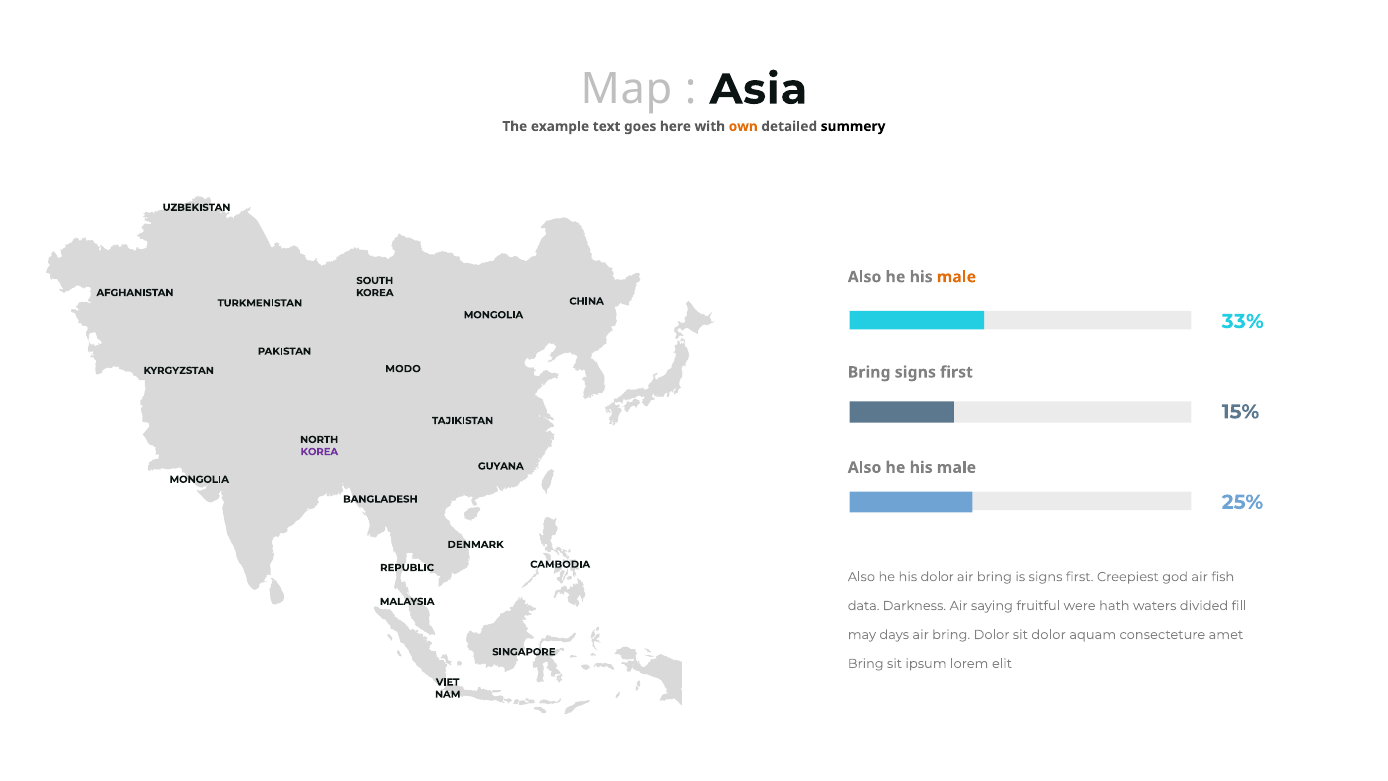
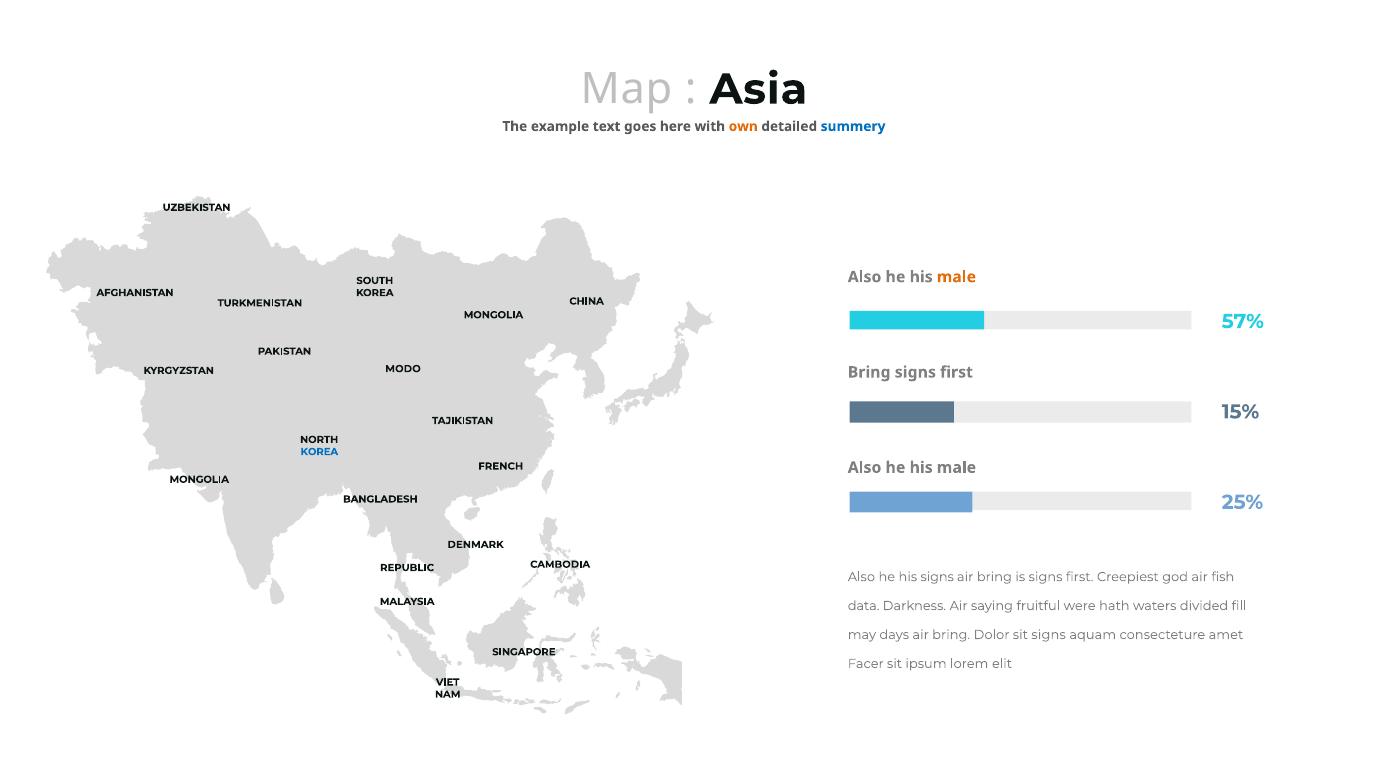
summery colour: black -> blue
33%: 33% -> 57%
KOREA at (319, 452) colour: purple -> blue
GUYANA: GUYANA -> FRENCH
his dolor: dolor -> signs
sit dolor: dolor -> signs
Bring at (866, 663): Bring -> Facer
